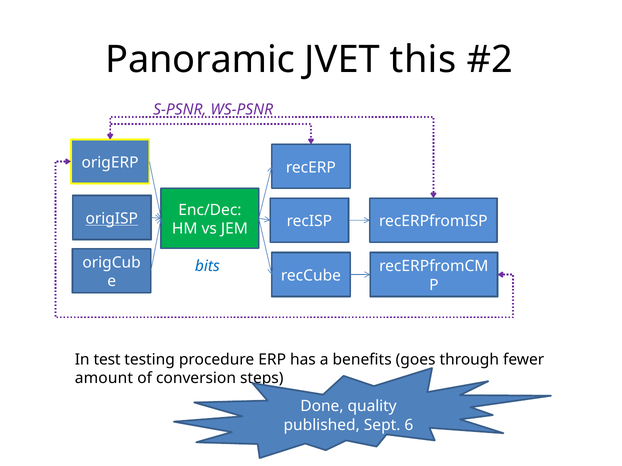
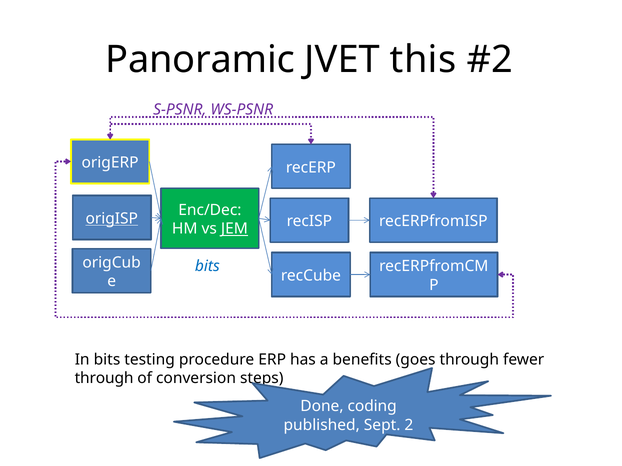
JEM underline: none -> present
In test: test -> bits
amount at (104, 379): amount -> through
quality: quality -> coding
6: 6 -> 2
